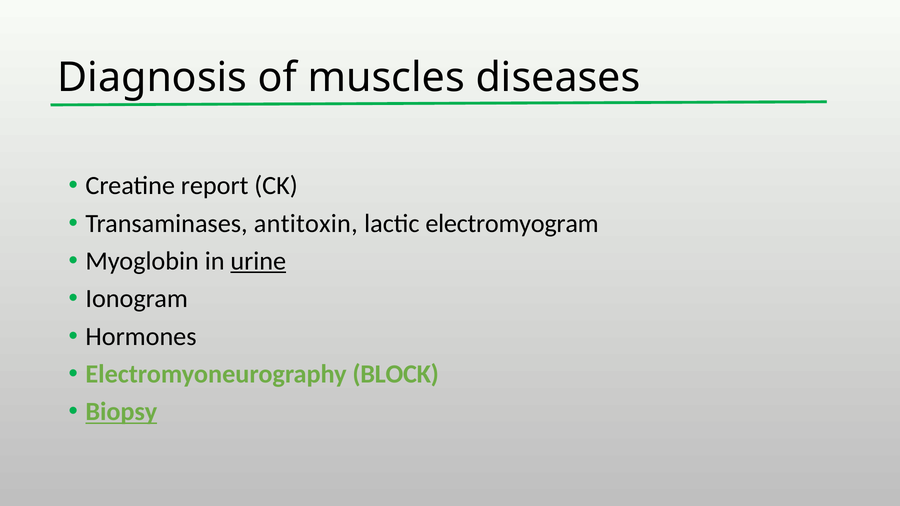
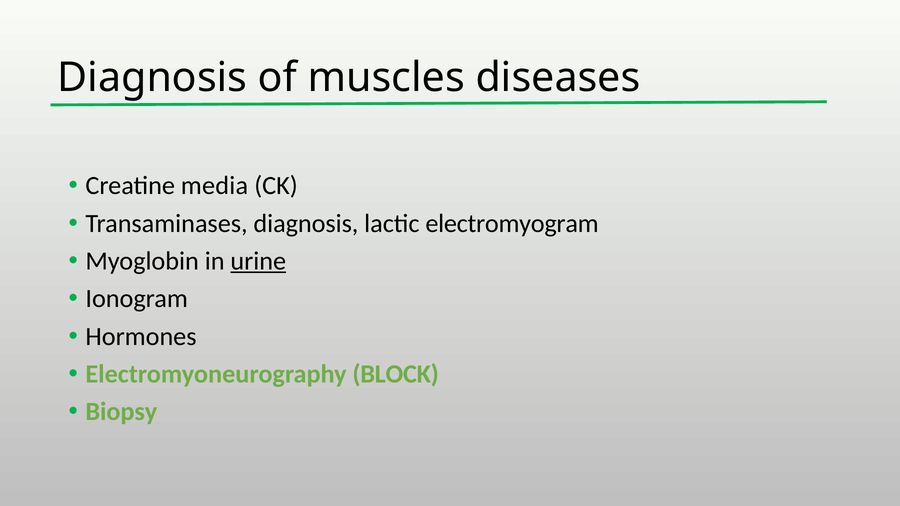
report: report -> media
Transaminases antitoxin: antitoxin -> diagnosis
Biopsy underline: present -> none
